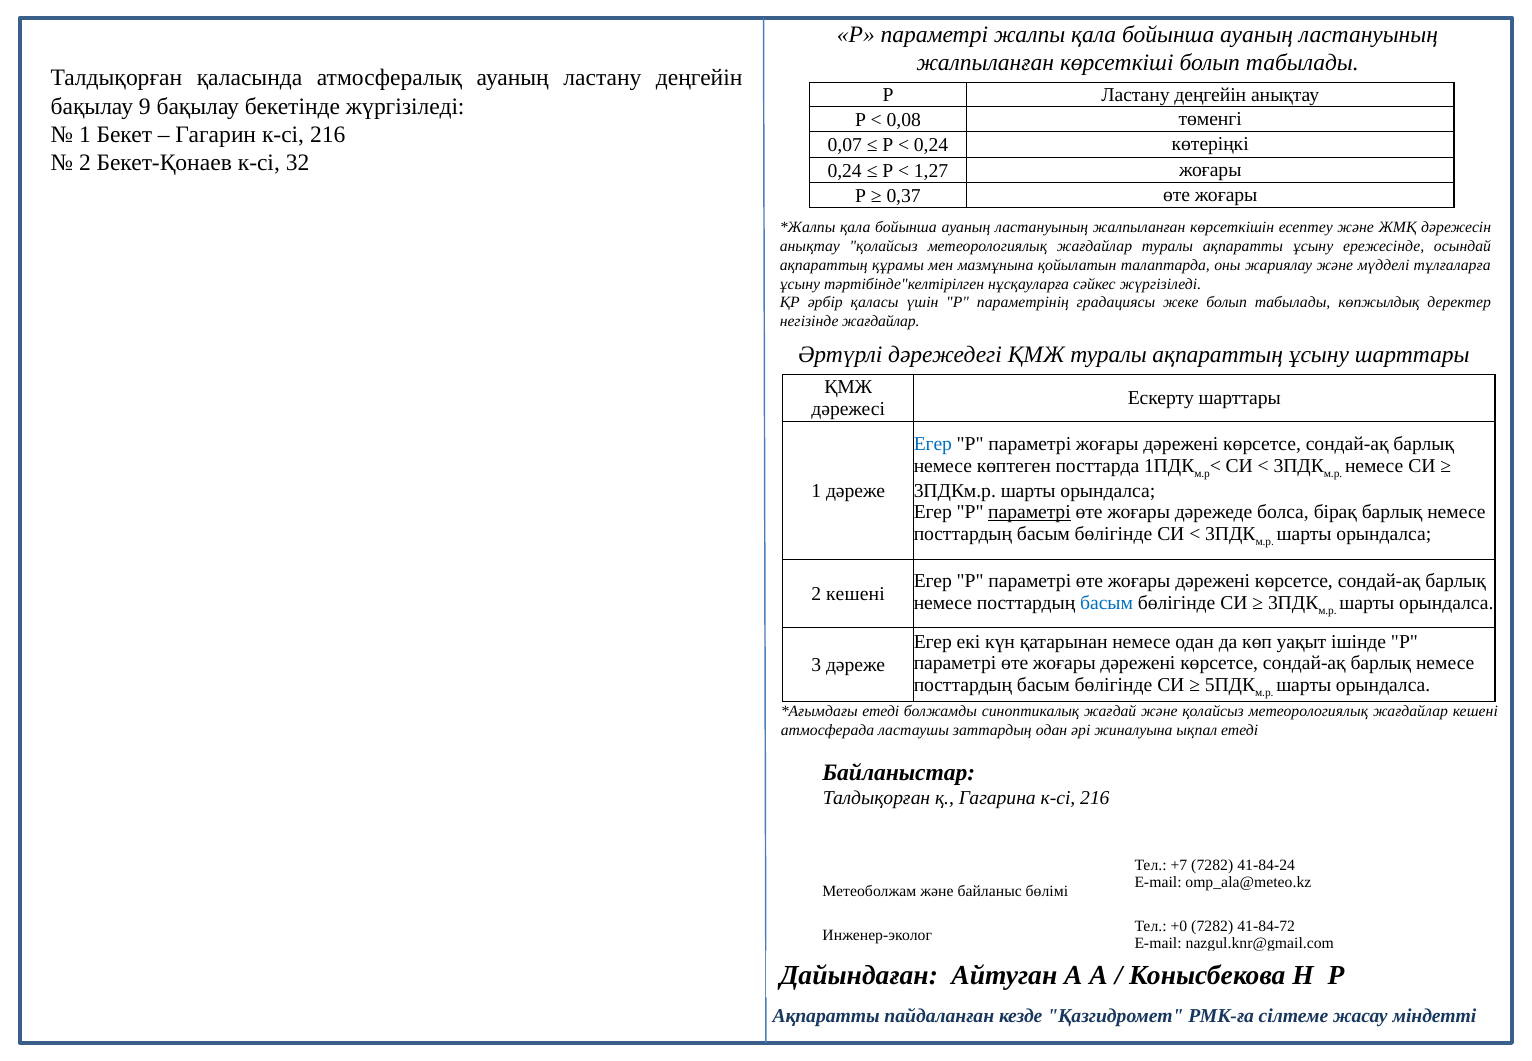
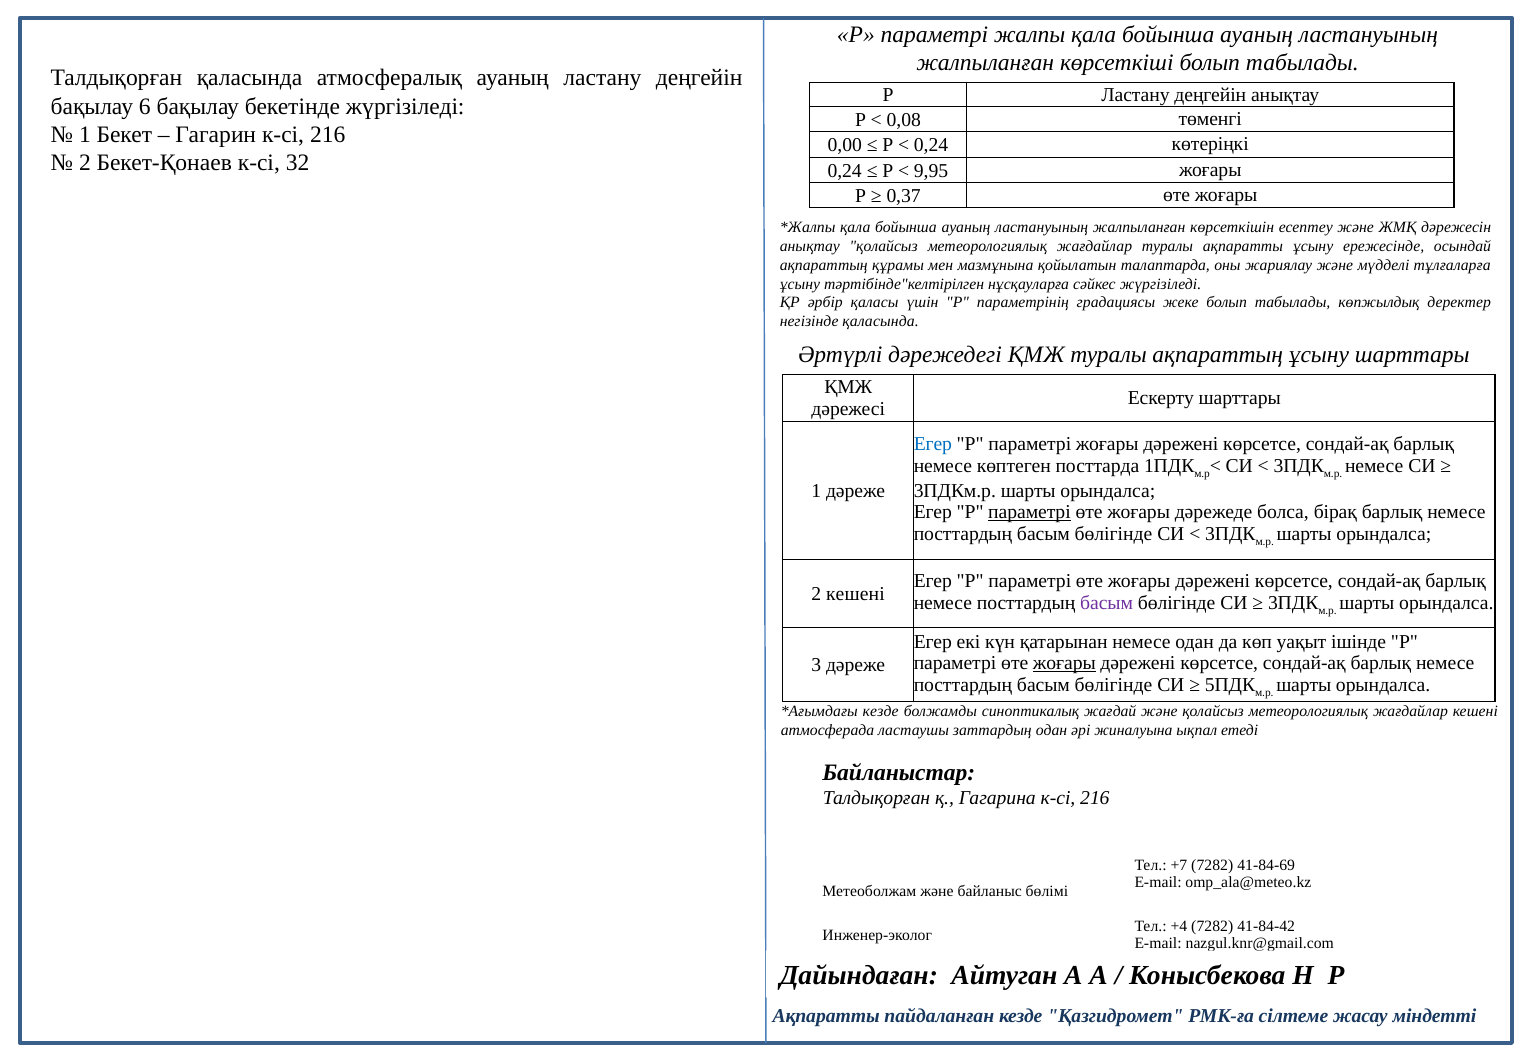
9: 9 -> 6
0,07: 0,07 -> 0,00
1,27: 1,27 -> 9,95
негізінде жағдайлар: жағдайлар -> қаласында
басым at (1107, 603) colour: blue -> purple
жоғары at (1064, 663) underline: none -> present
етеді at (881, 711): етеді -> кезде
41-84-24: 41-84-24 -> 41-84-69
+0: +0 -> +4
41-84-72: 41-84-72 -> 41-84-42
